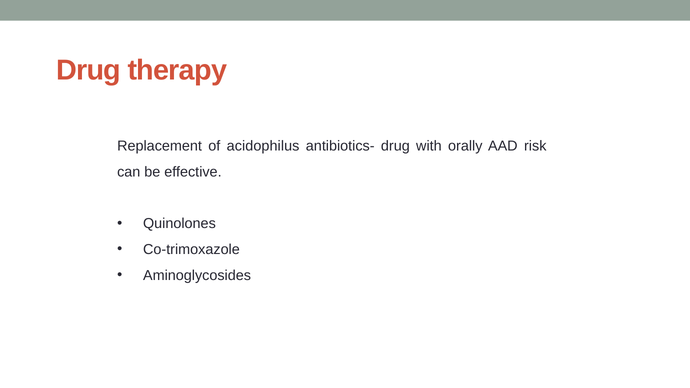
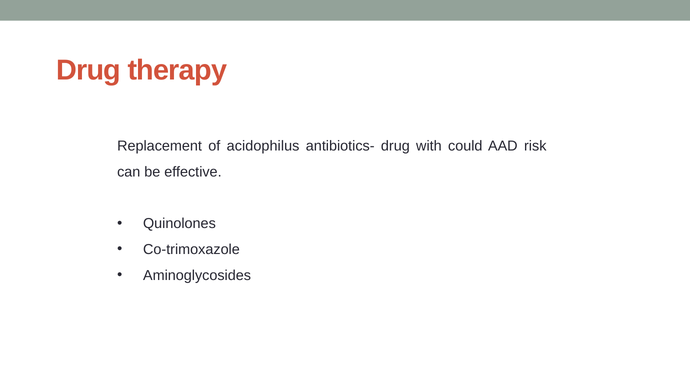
orally: orally -> could
